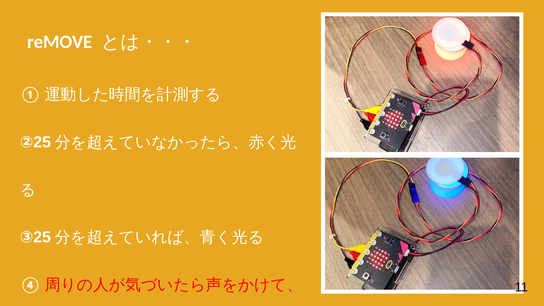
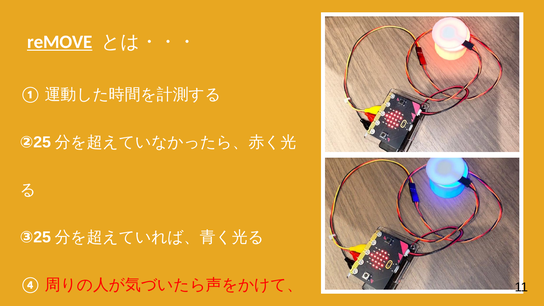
reMOVE underline: none -> present
